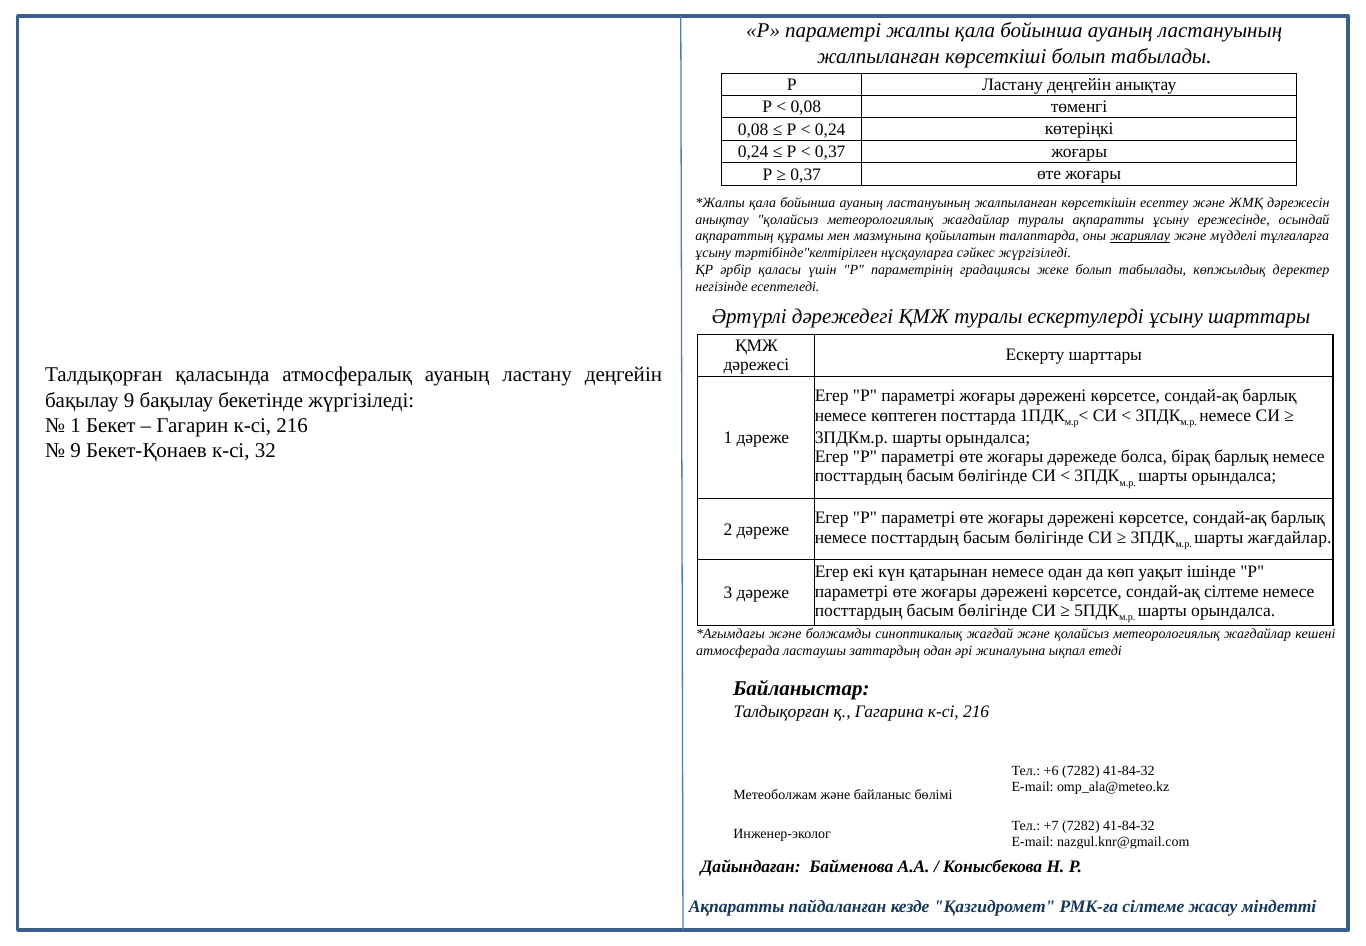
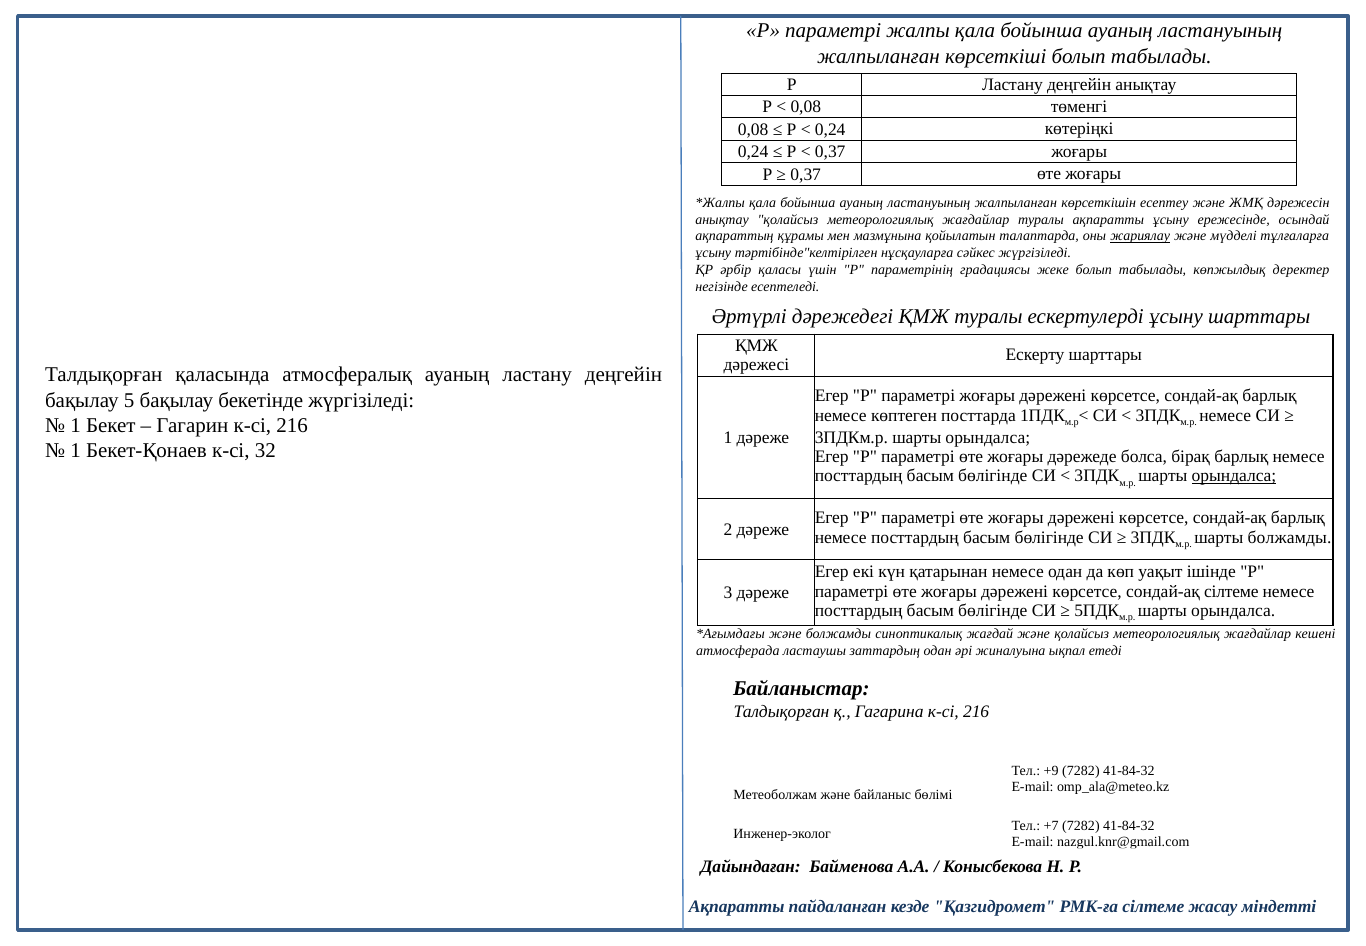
бақылау 9: 9 -> 5
9 at (76, 451): 9 -> 1
орындалса at (1234, 476) underline: none -> present
шарты жағдайлар: жағдайлар -> болжамды
+6: +6 -> +9
